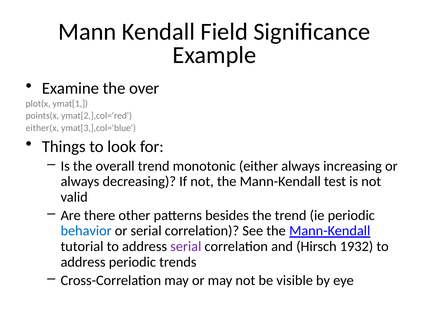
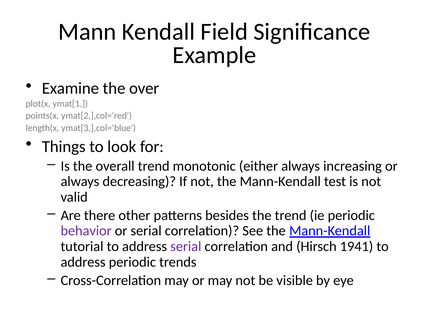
either(x: either(x -> length(x
behavior colour: blue -> purple
1932: 1932 -> 1941
